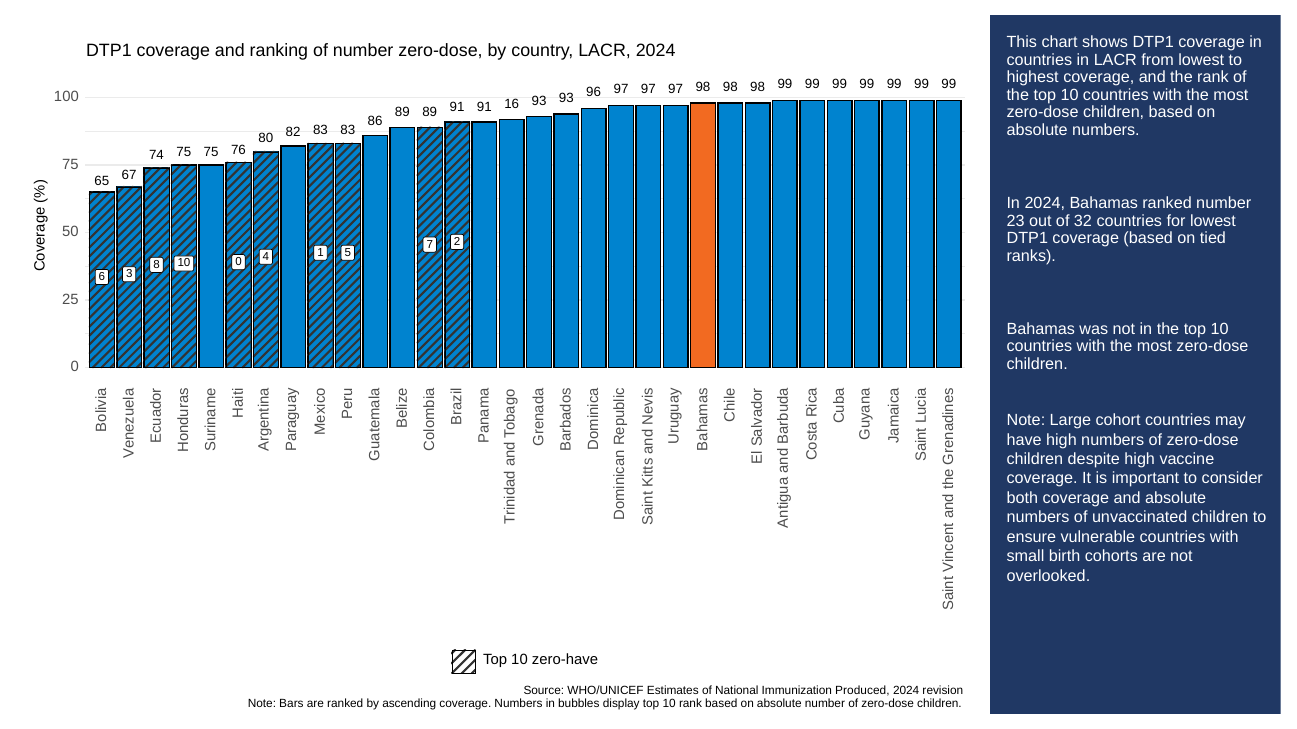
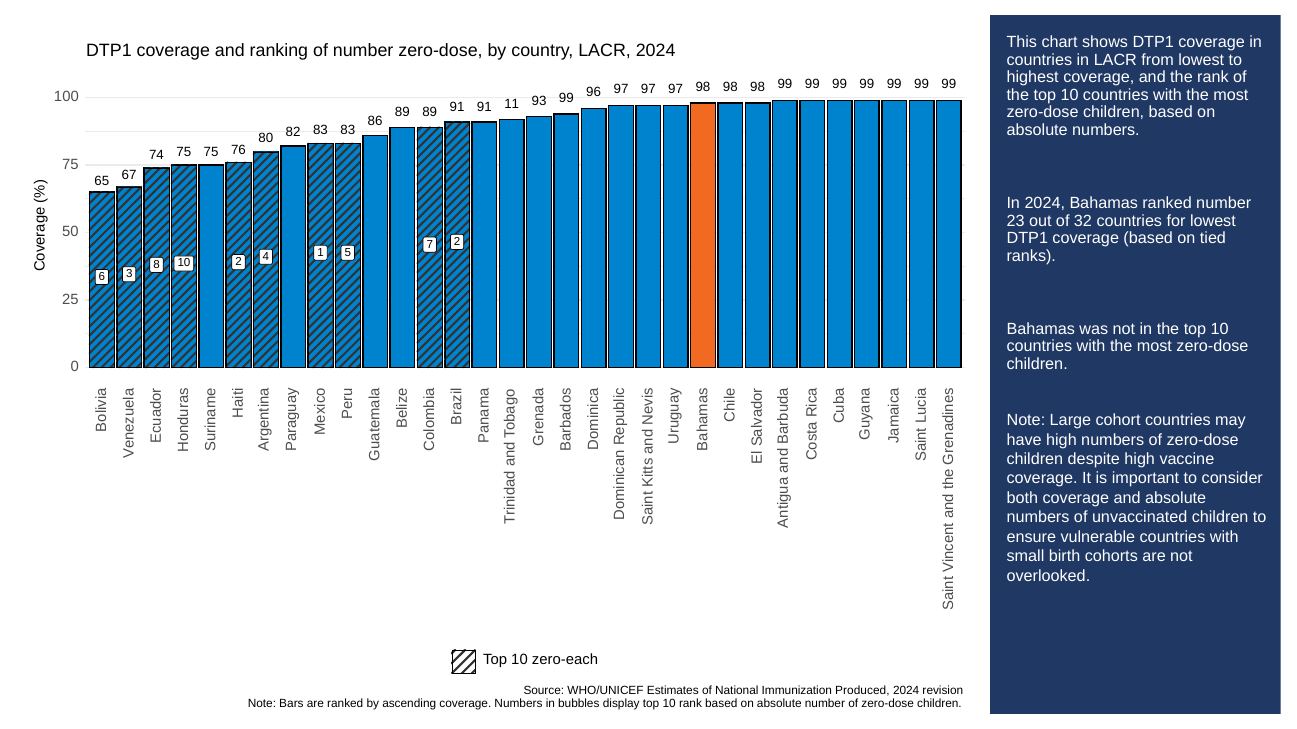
16: 16 -> 11
93 93: 93 -> 99
10 0: 0 -> 2
zero-have: zero-have -> zero-each
